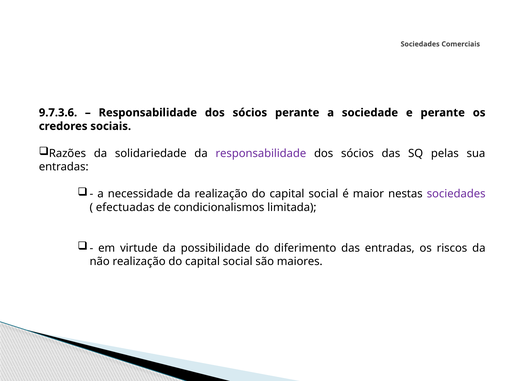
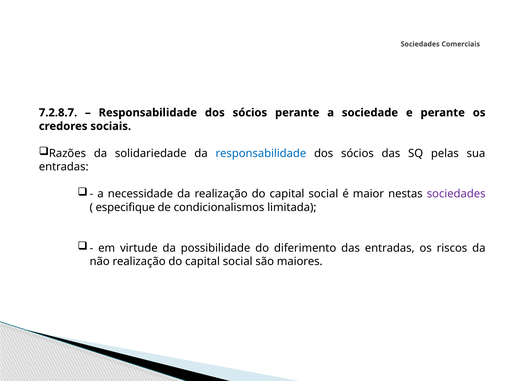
9.7.3.6: 9.7.3.6 -> 7.2.8.7
responsabilidade at (261, 153) colour: purple -> blue
efectuadas: efectuadas -> especifique
